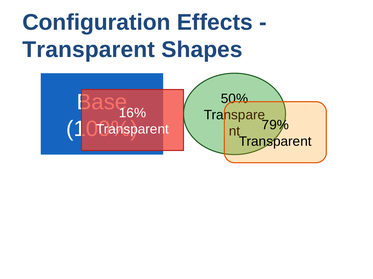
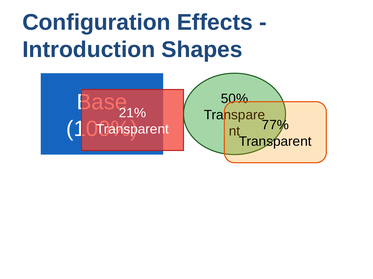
Transparent at (89, 50): Transparent -> Introduction
16%: 16% -> 21%
79%: 79% -> 77%
